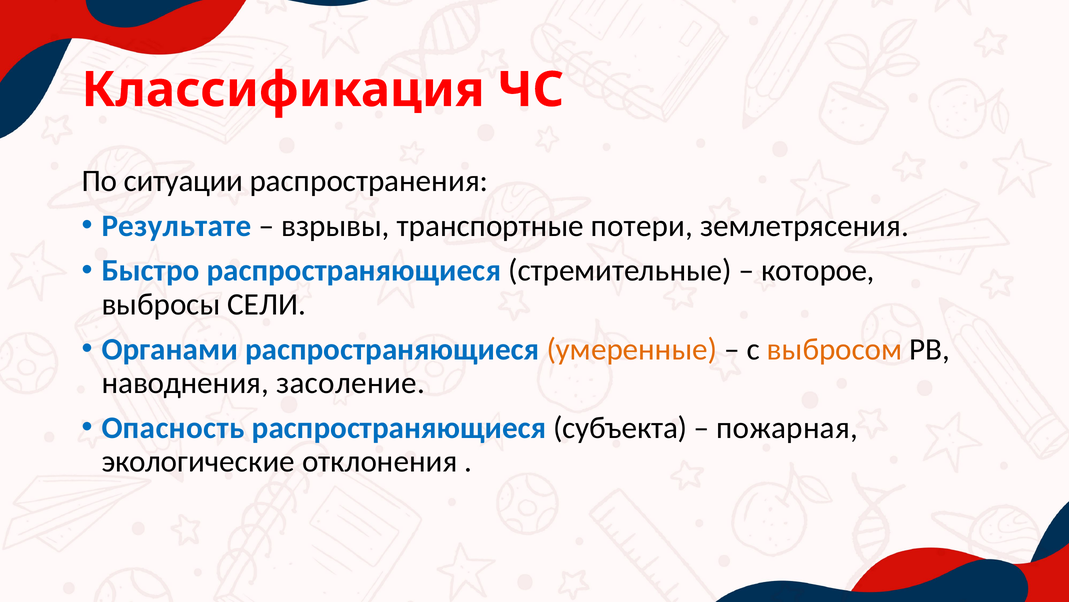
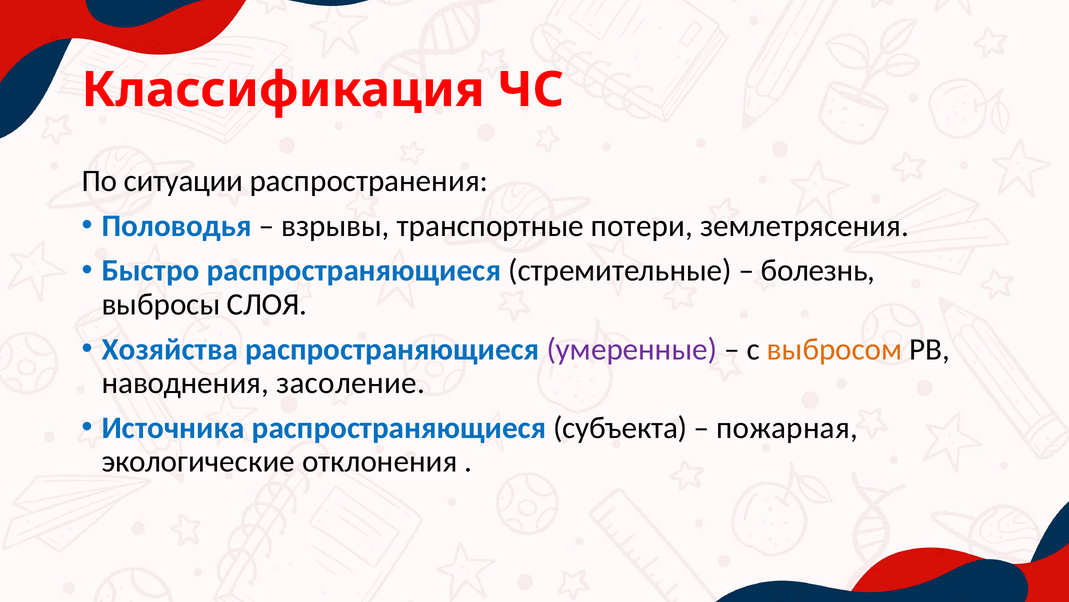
Результате: Результате -> Половодья
которое: которое -> болезнь
СЕЛИ: СЕЛИ -> СЛОЯ
Органами: Органами -> Хозяйства
умеренные colour: orange -> purple
Опасность: Опасность -> Источника
